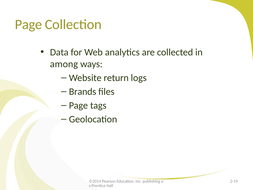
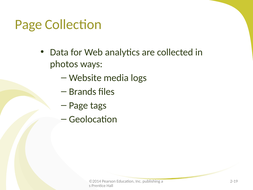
among: among -> photos
return: return -> media
